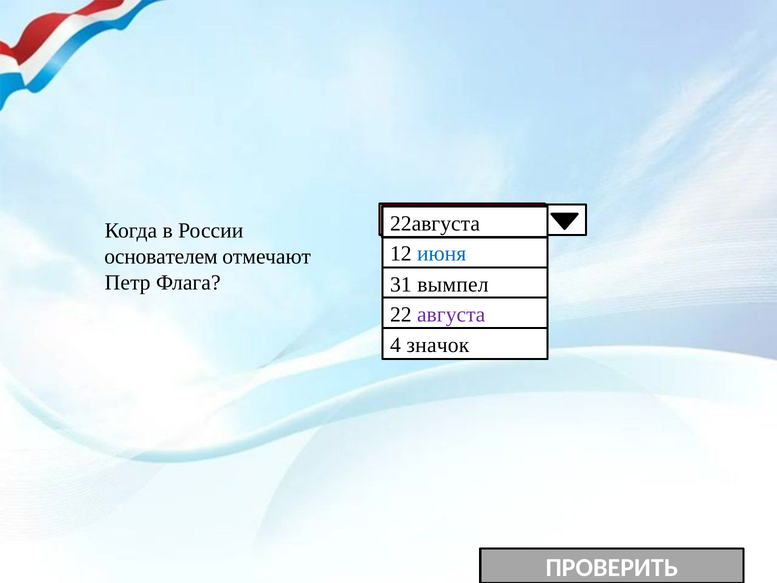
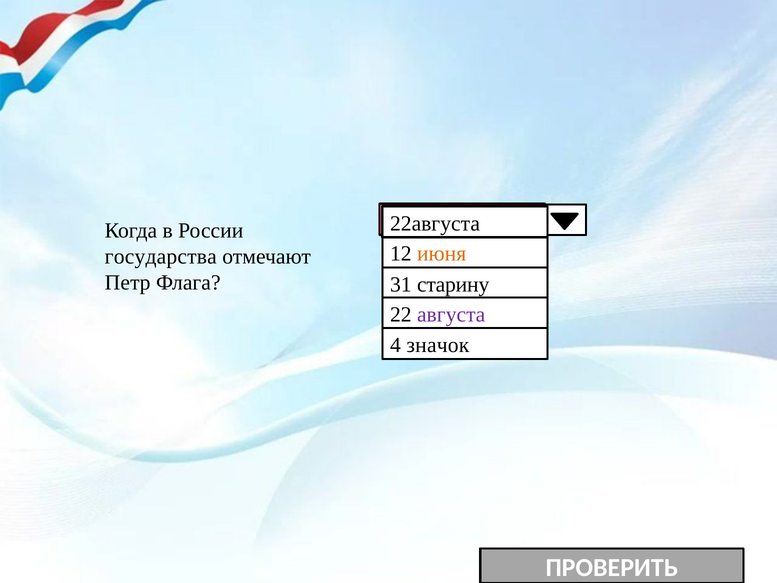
июня at (442, 254) colour: blue -> orange
основателем: основателем -> государства
вымпел: вымпел -> старину
